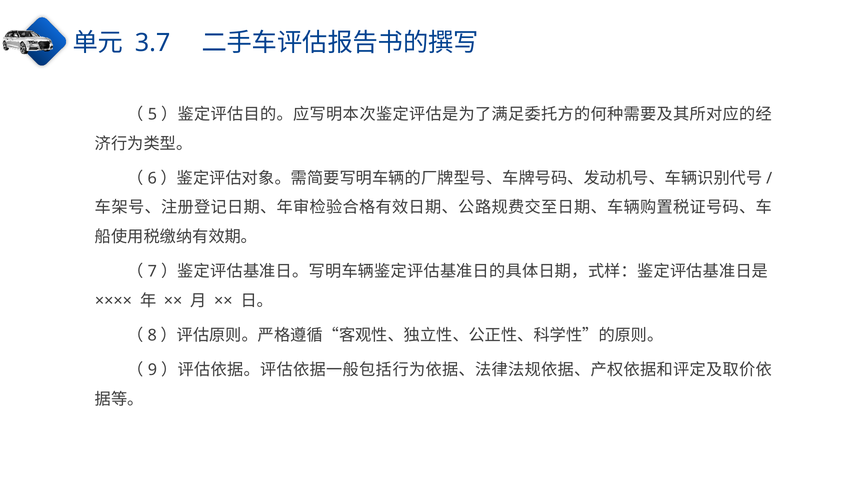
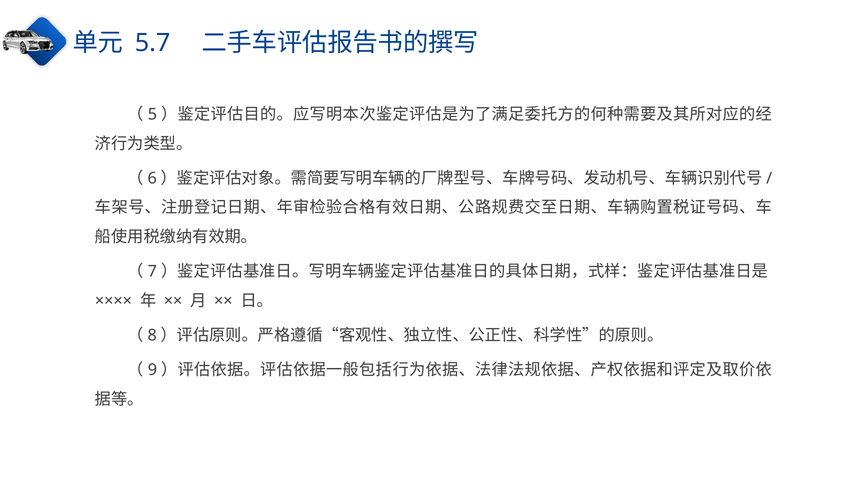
3.7: 3.7 -> 5.7
